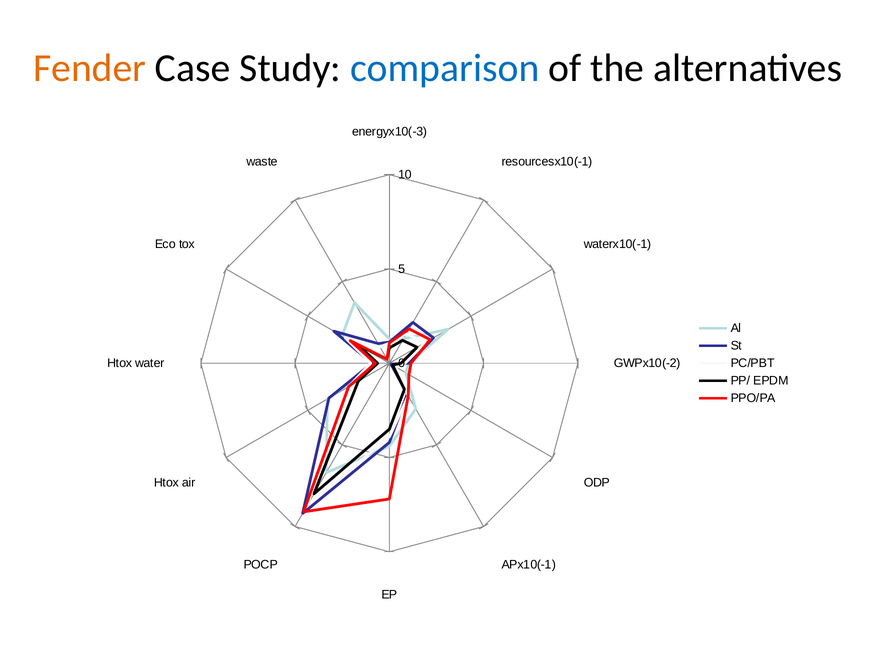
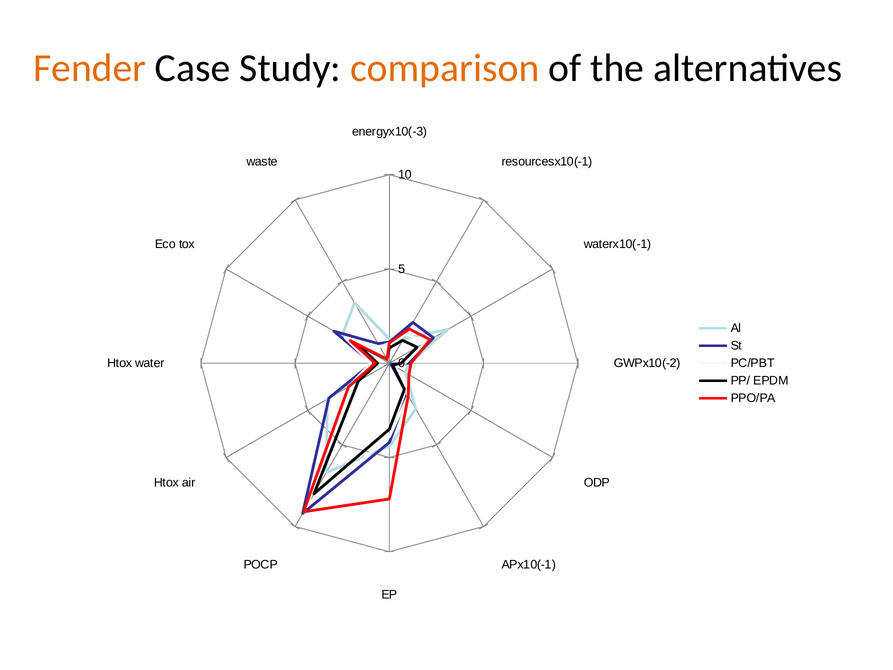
comparison colour: blue -> orange
